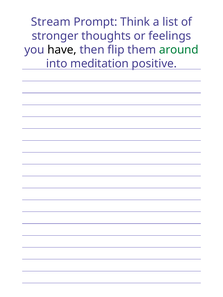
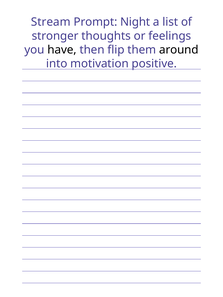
Think: Think -> Night
around colour: green -> black
meditation: meditation -> motivation
